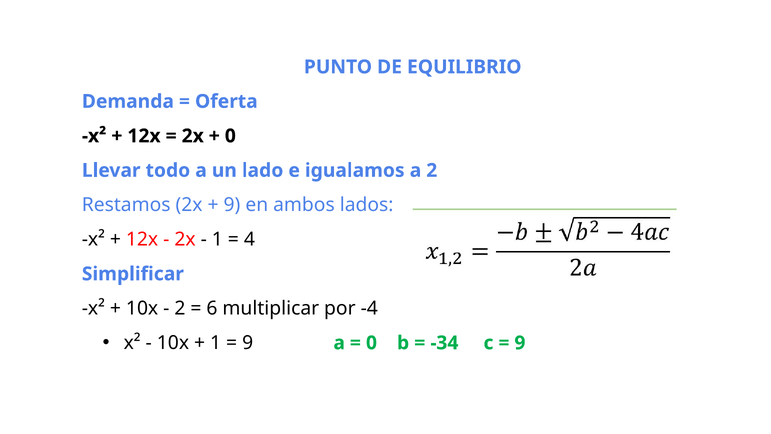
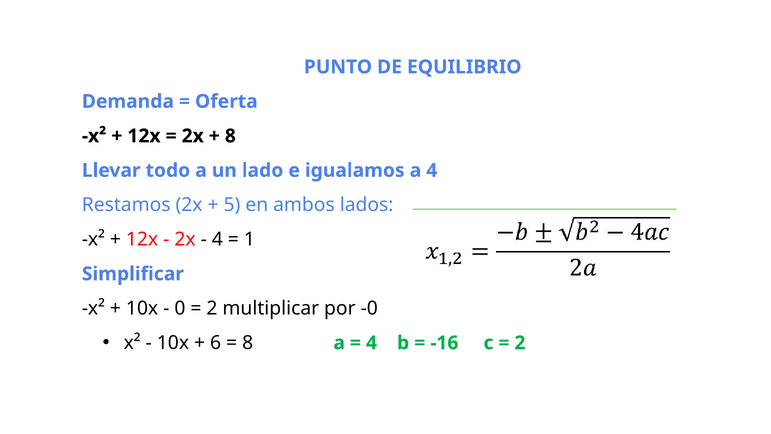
0 at (230, 136): 0 -> 8
a 2: 2 -> 4
9 at (232, 205): 9 -> 5
1 at (217, 239): 1 -> 4
4: 4 -> 1
2 at (180, 308): 2 -> 0
6 at (212, 308): 6 -> 2
-4: -4 -> -0
1 at (216, 343): 1 -> 6
9 at (248, 343): 9 -> 8
0 at (371, 343): 0 -> 4
-34: -34 -> -16
9 at (520, 343): 9 -> 2
